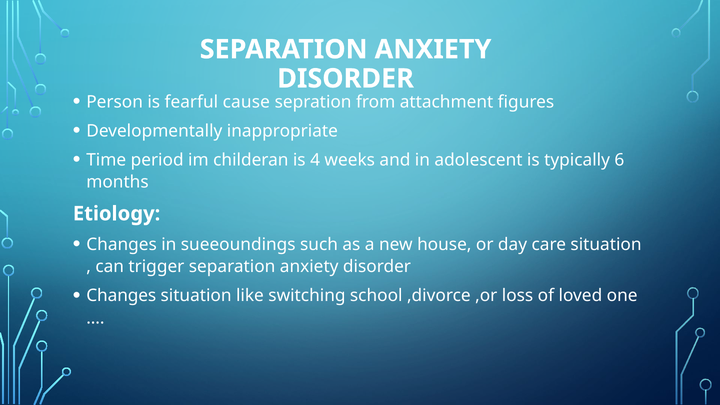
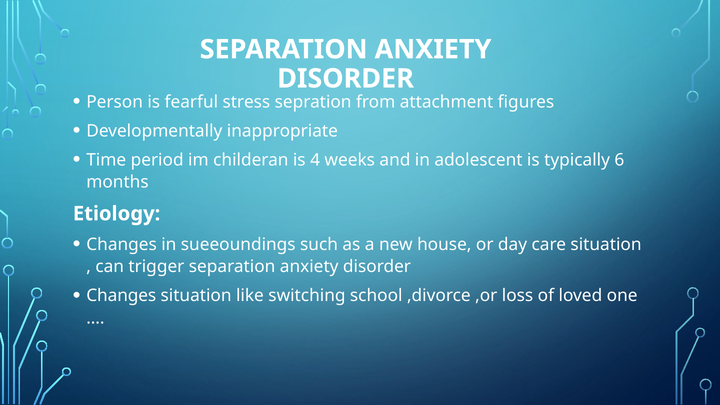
cause: cause -> stress
